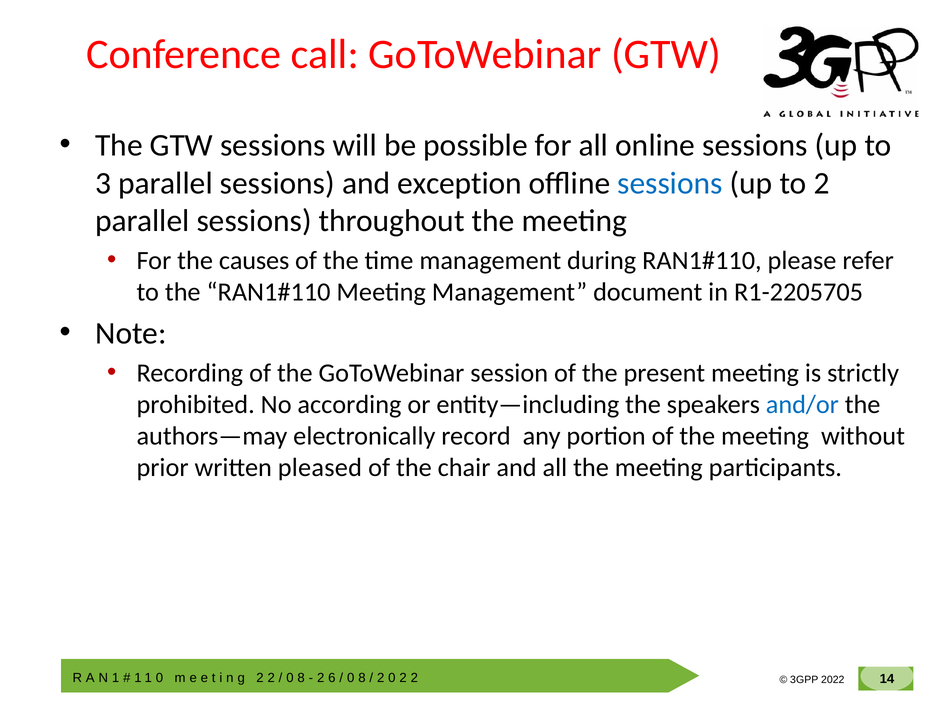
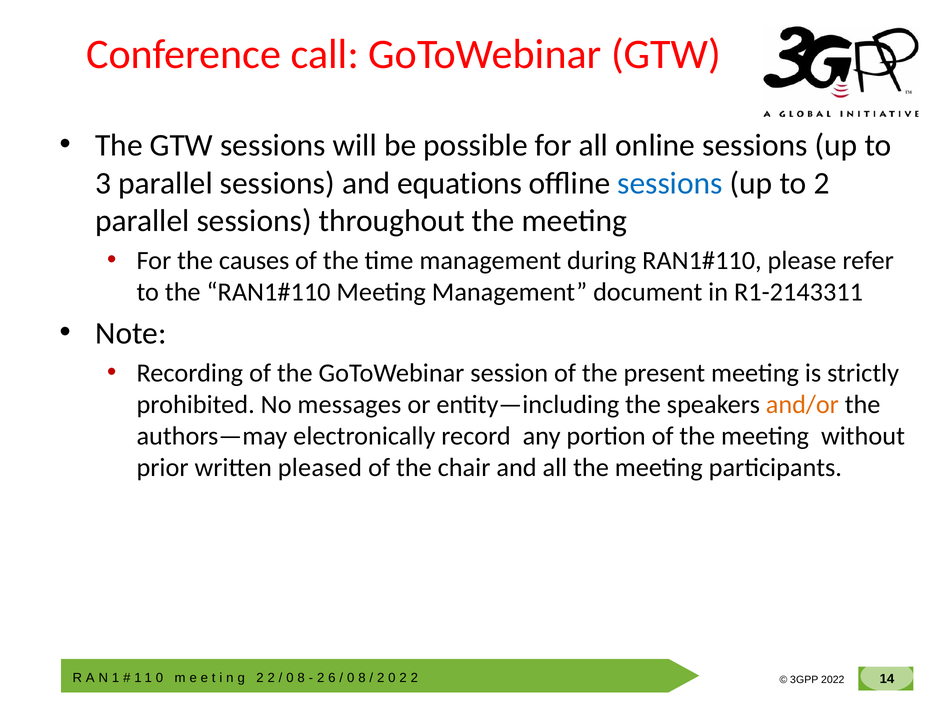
exception: exception -> equations
R1-2205705: R1-2205705 -> R1-2143311
according: according -> messages
and/or colour: blue -> orange
